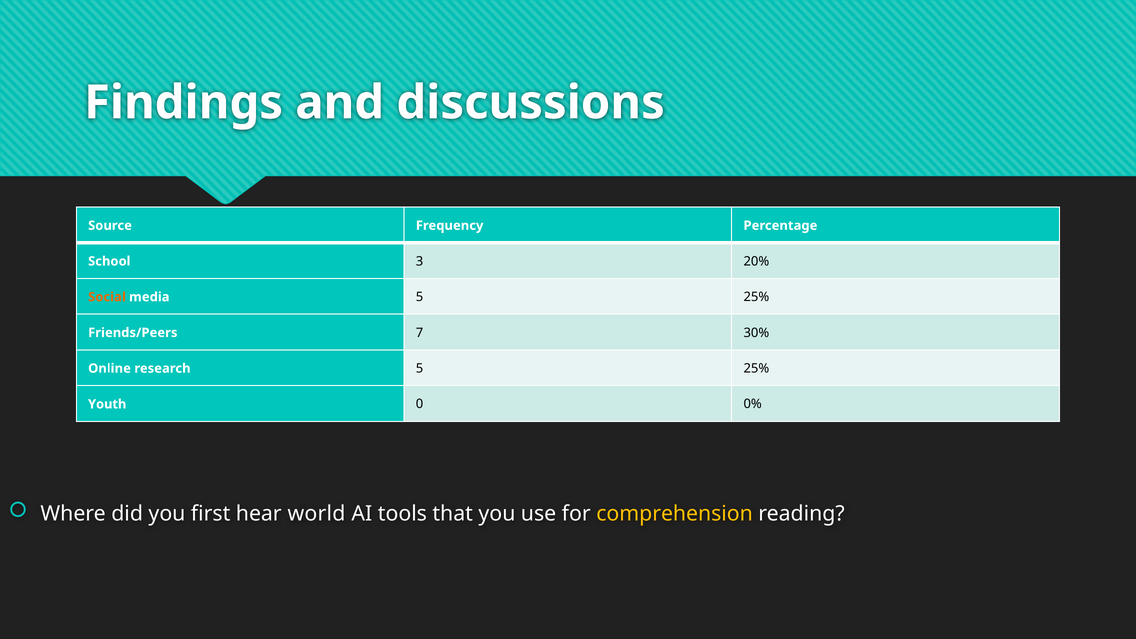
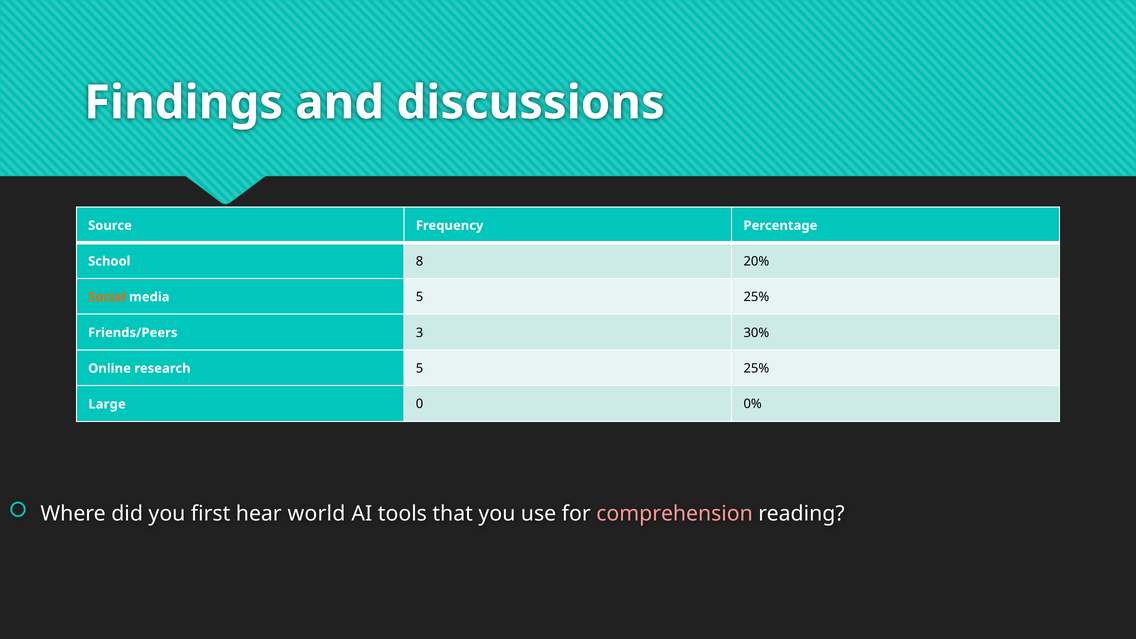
3: 3 -> 8
7: 7 -> 3
Youth: Youth -> Large
comprehension colour: yellow -> pink
